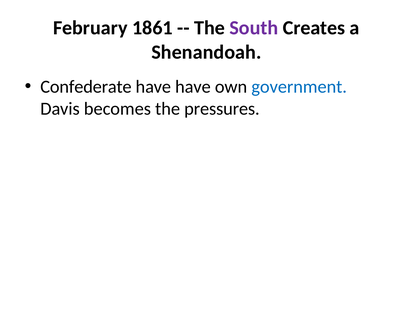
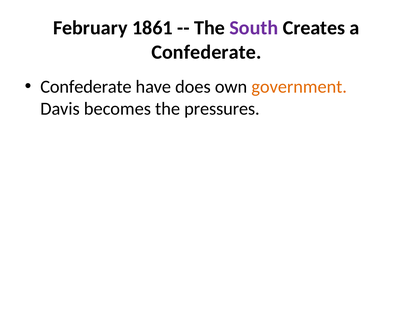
Shenandoah at (206, 52): Shenandoah -> Confederate
have have: have -> does
government colour: blue -> orange
